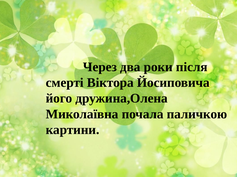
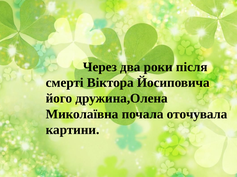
паличкою: паличкою -> оточувала
